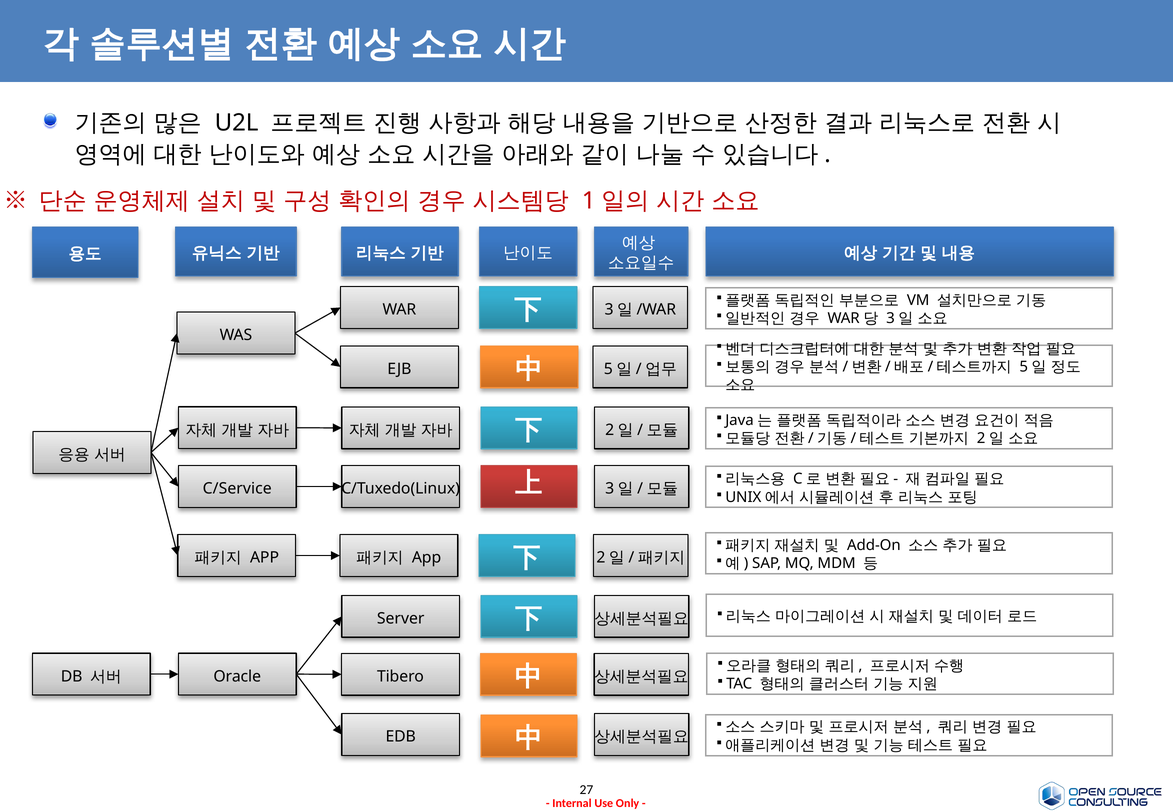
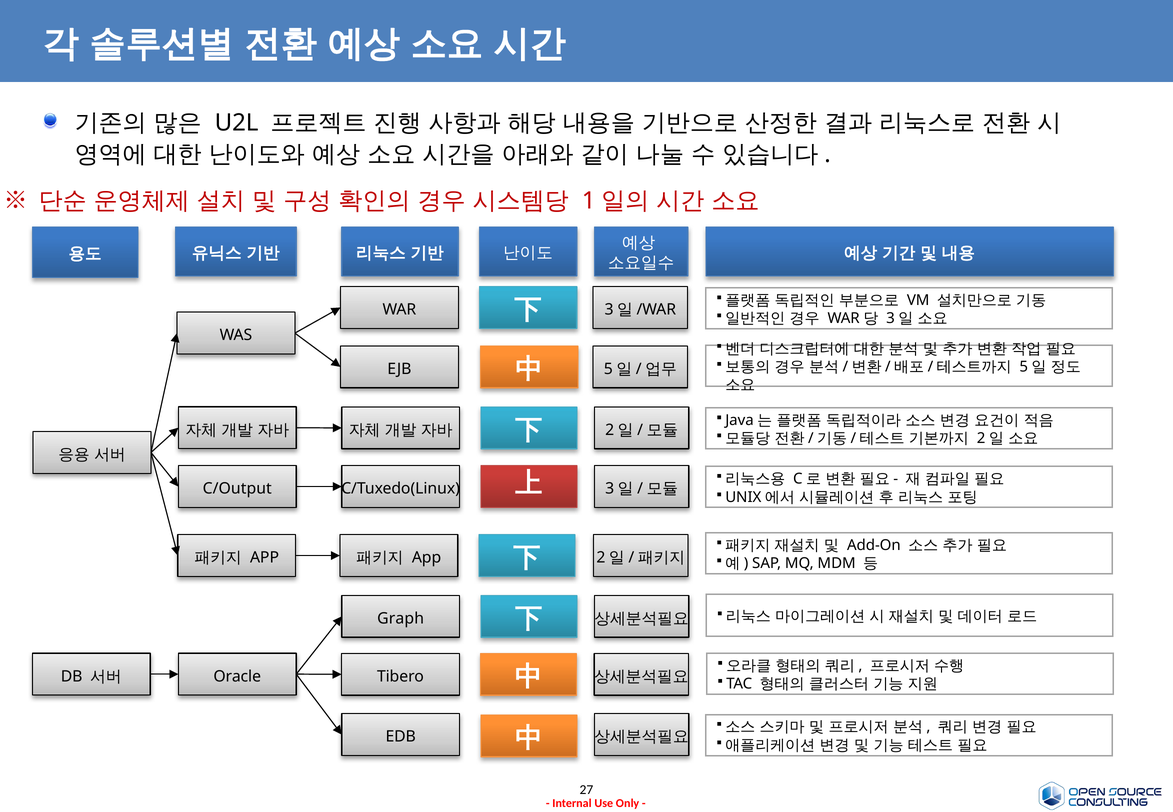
C/Service: C/Service -> C/Output
Server: Server -> Graph
